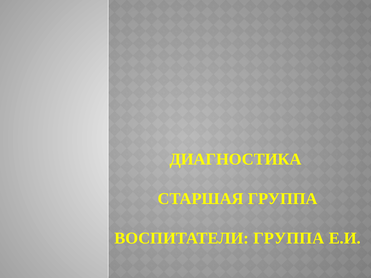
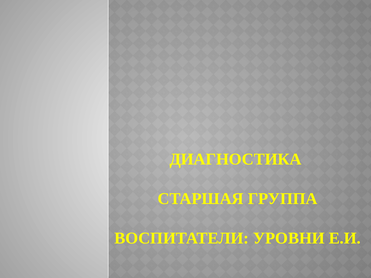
ВОСПИТАТЕЛИ ГРУППА: ГРУППА -> УРОВНИ
